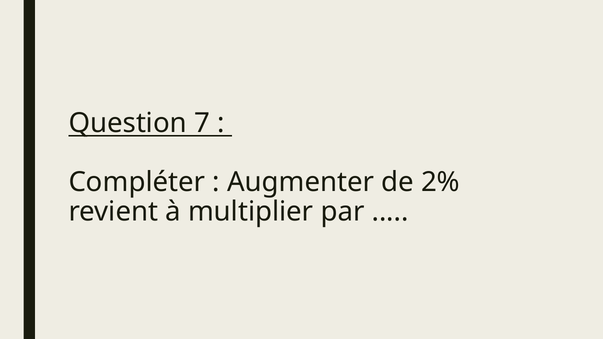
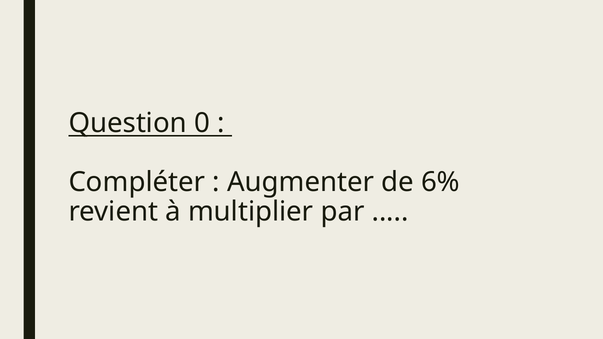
7: 7 -> 0
2%: 2% -> 6%
